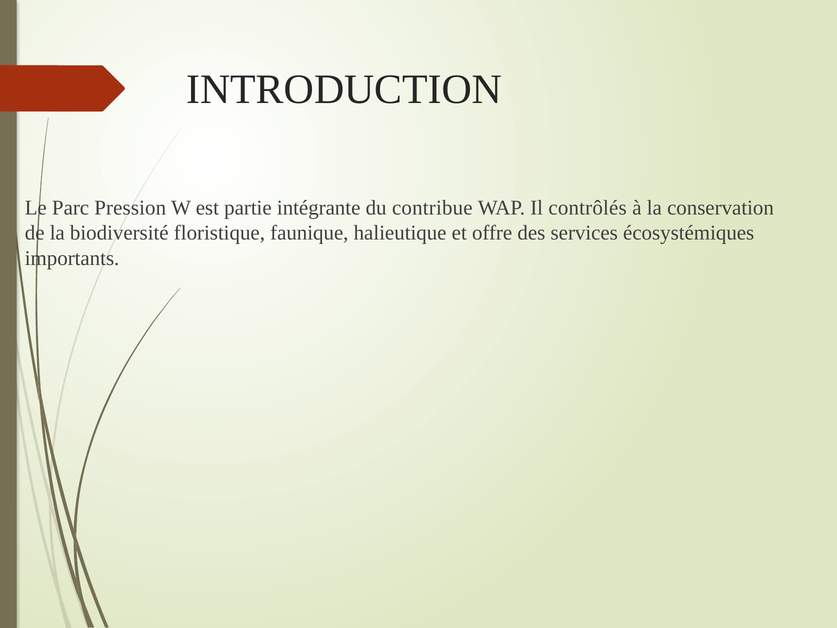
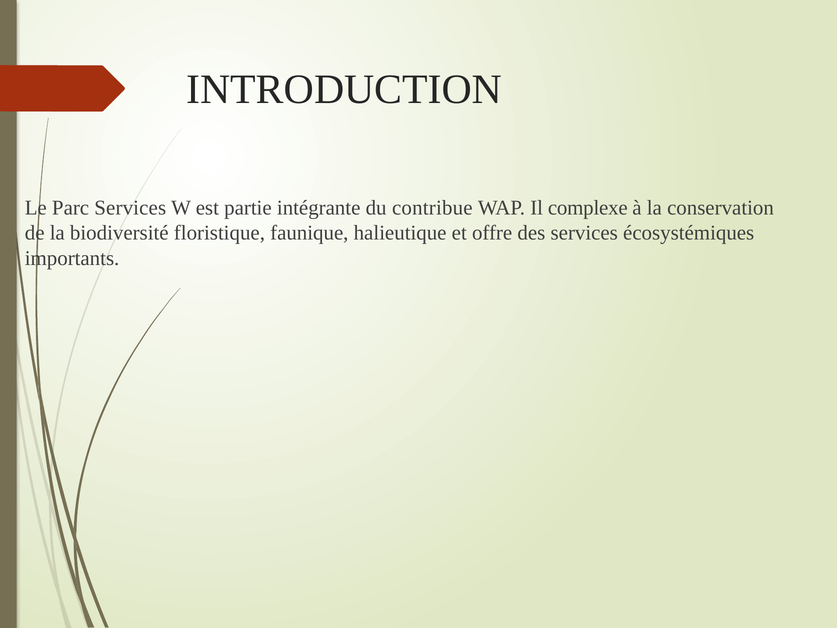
Parc Pression: Pression -> Services
contrôlés: contrôlés -> complexe
